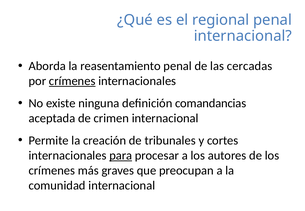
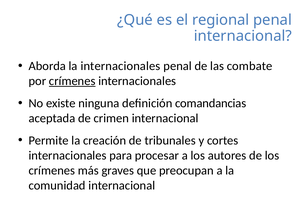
la reasentamiento: reasentamiento -> internacionales
cercadas: cercadas -> combate
para underline: present -> none
